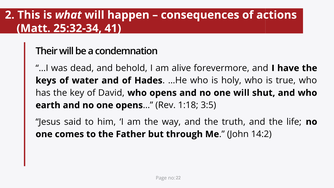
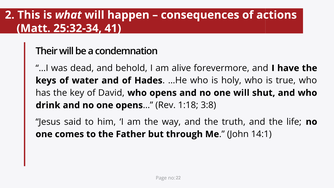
earth: earth -> drink
3:5: 3:5 -> 3:8
14:2: 14:2 -> 14:1
